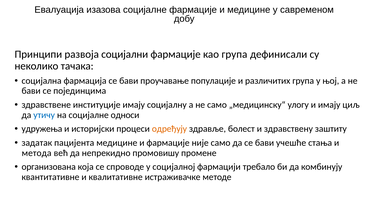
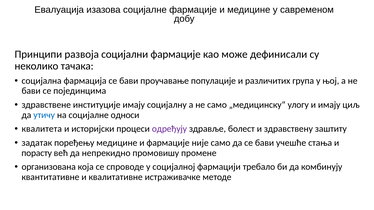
као група: група -> може
удружења: удружења -> квалитета
одређују colour: orange -> purple
пацијента: пацијента -> поређењу
метода: метода -> порасту
